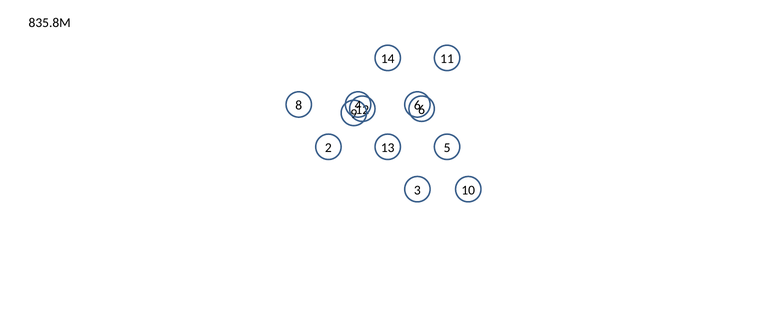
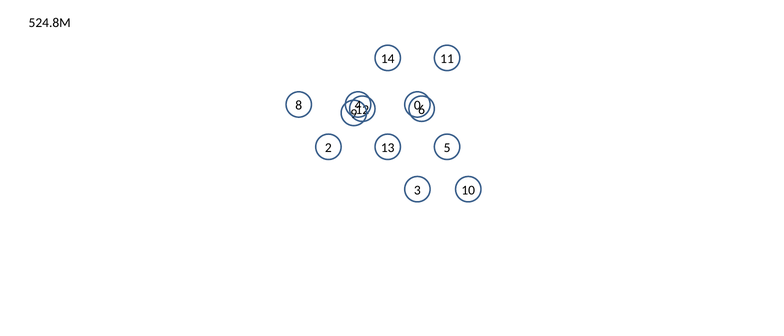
835.8M: 835.8M -> 524.8M
8 6: 6 -> 0
